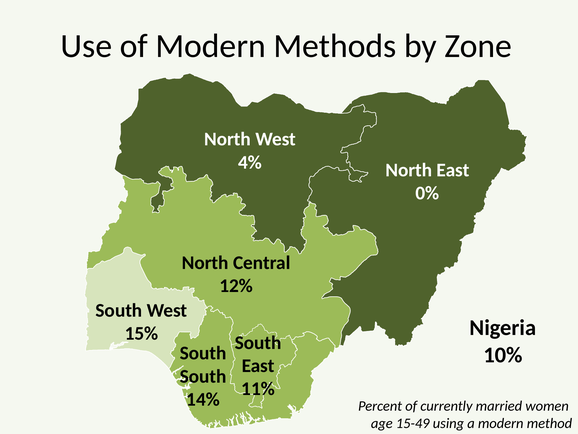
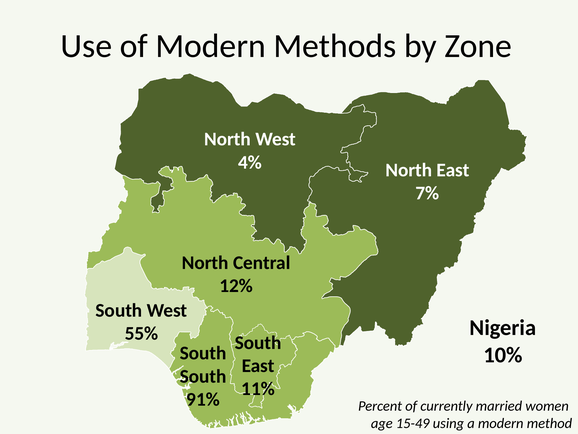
0%: 0% -> 7%
15%: 15% -> 55%
14%: 14% -> 91%
